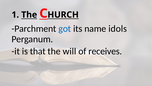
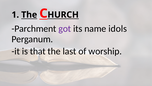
got colour: blue -> purple
will: will -> last
receives: receives -> worship
